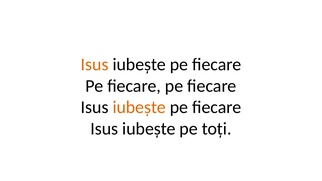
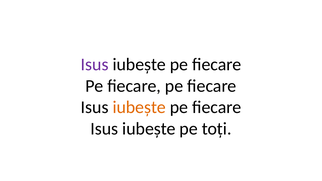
Isus at (95, 64) colour: orange -> purple
